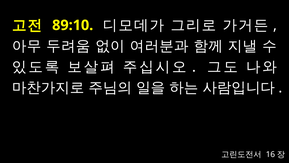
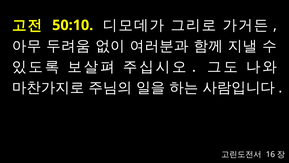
89:10: 89:10 -> 50:10
